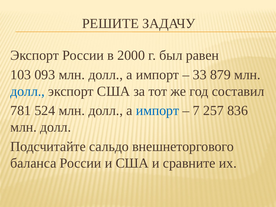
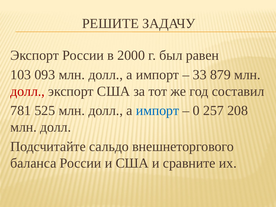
долл at (28, 91) colour: blue -> red
524: 524 -> 525
7: 7 -> 0
836: 836 -> 208
